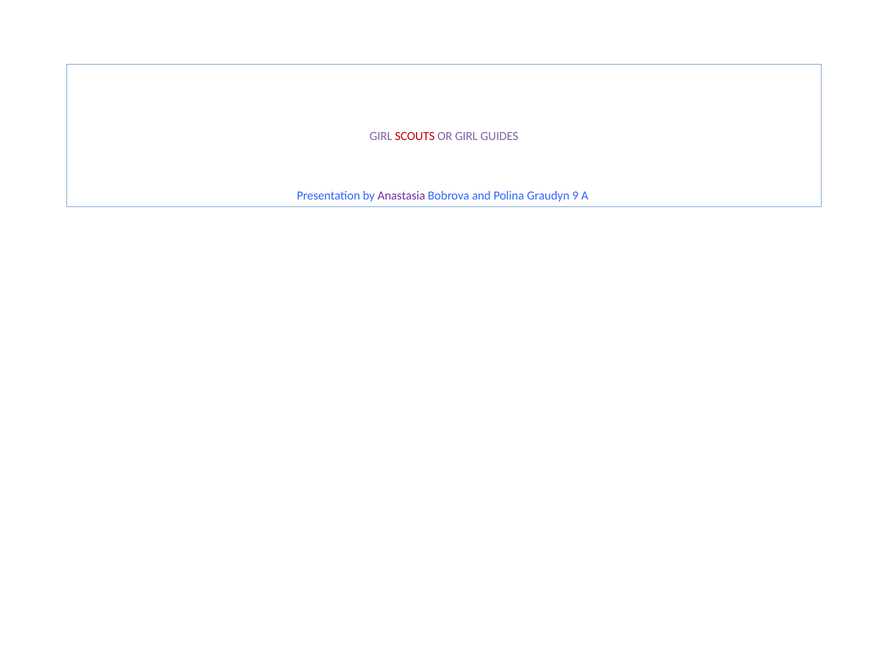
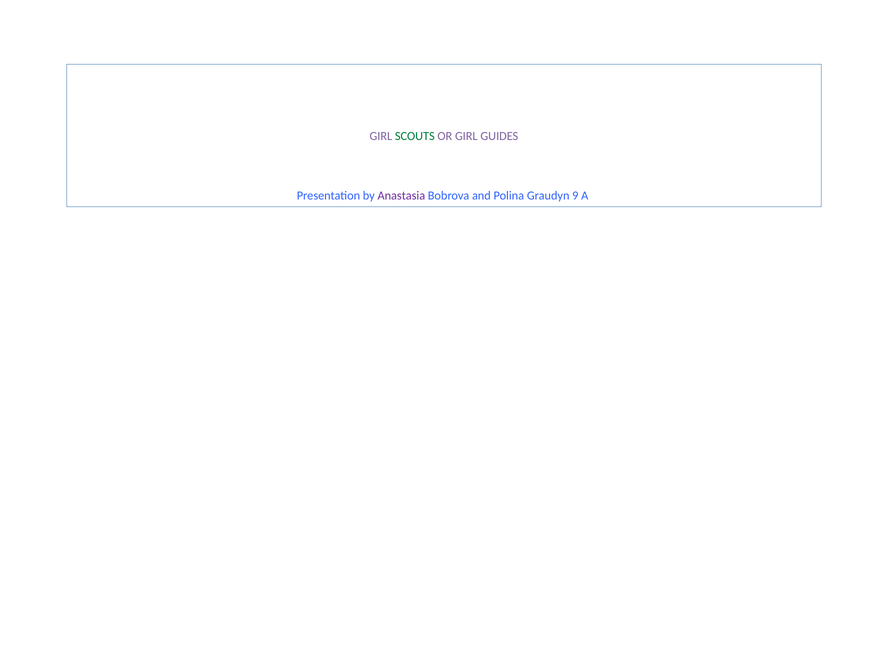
SCOUTS colour: red -> green
